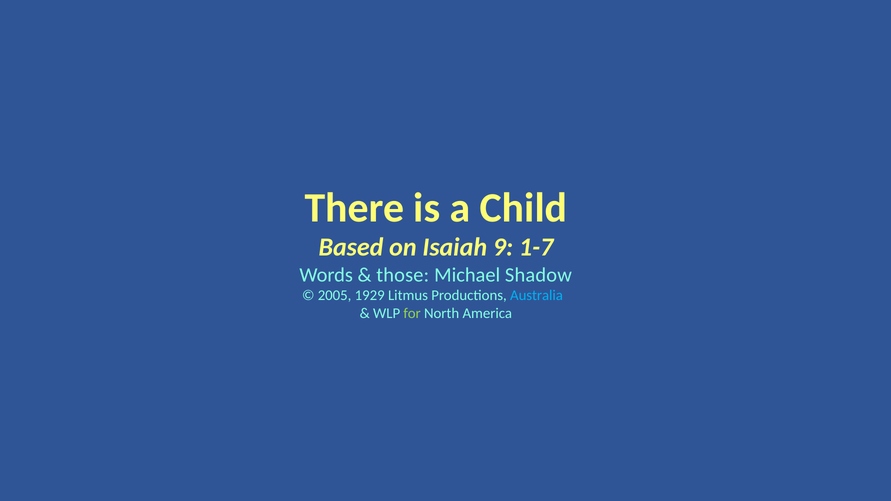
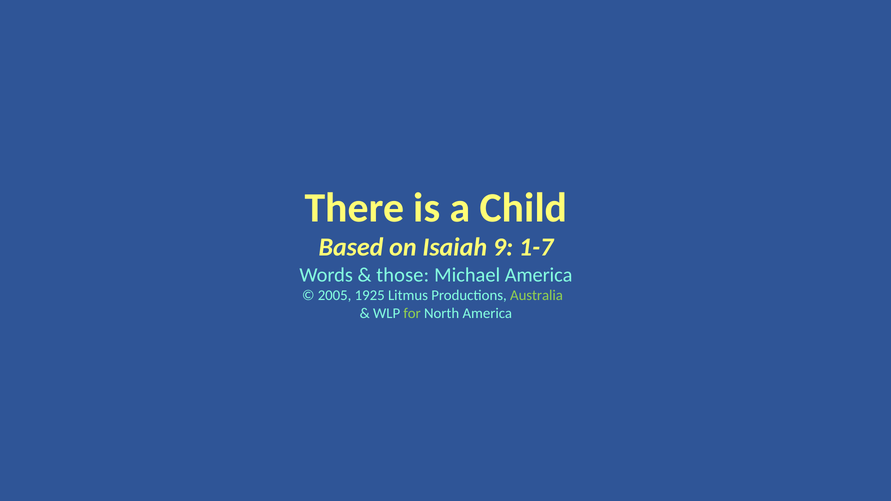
Michael Shadow: Shadow -> America
1929: 1929 -> 1925
Australia colour: light blue -> light green
